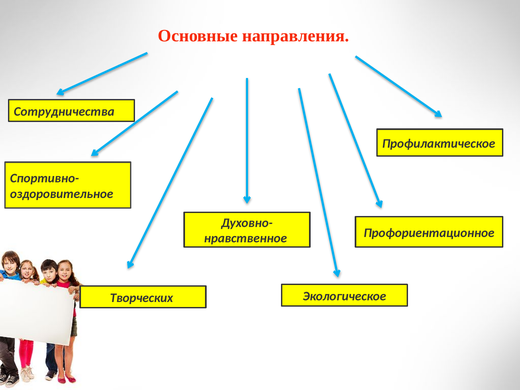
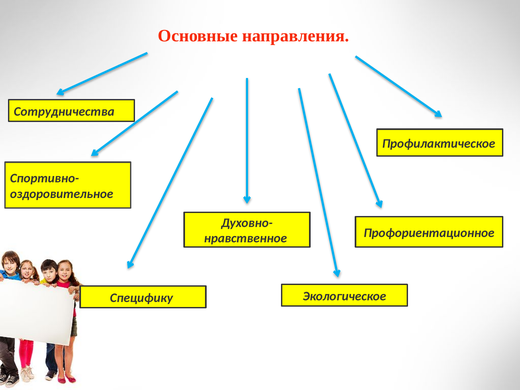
Творческих: Творческих -> Специфику
